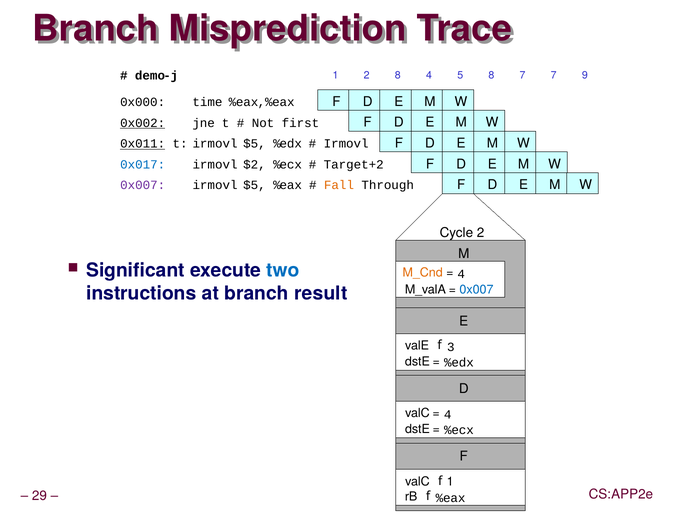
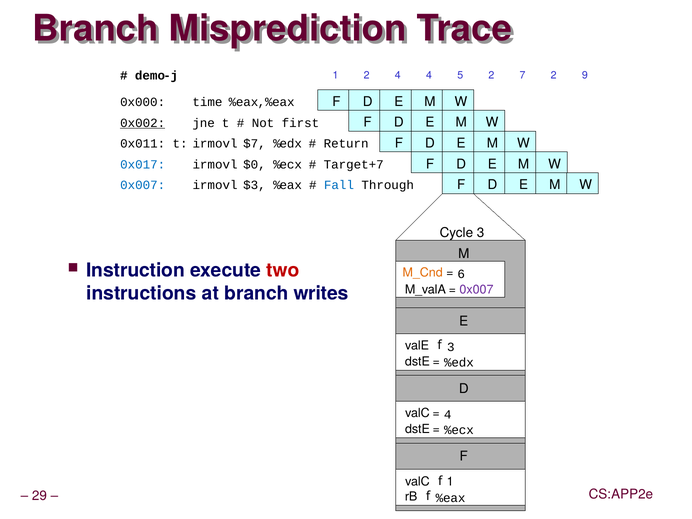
2 8: 8 -> 4
5 8: 8 -> 2
7 7: 7 -> 2
0x011 underline: present -> none
t irmovl $5: $5 -> $7
Irmovl at (346, 144): Irmovl -> Return
$2: $2 -> $0
Target+2: Target+2 -> Target+7
0x007 at (143, 185) colour: purple -> blue
$5 at (254, 185): $5 -> $3
Fall colour: orange -> blue
Cycle 2: 2 -> 3
Significant: Significant -> Instruction
two colour: blue -> red
4 at (461, 274): 4 -> 6
0x007 at (476, 289) colour: blue -> purple
result: result -> writes
